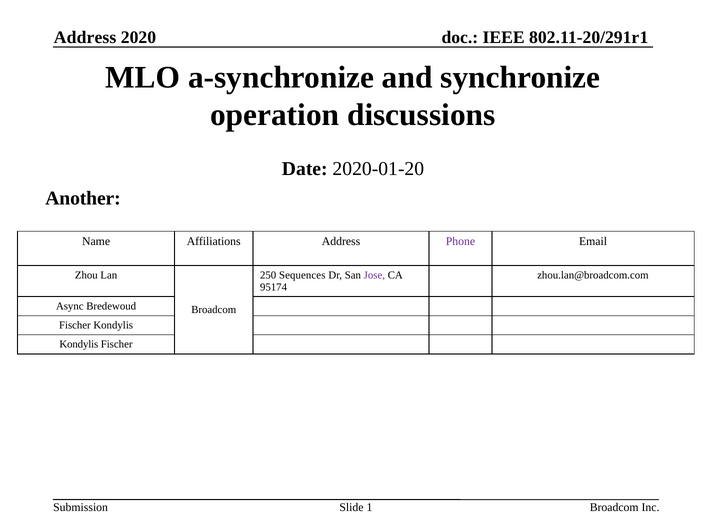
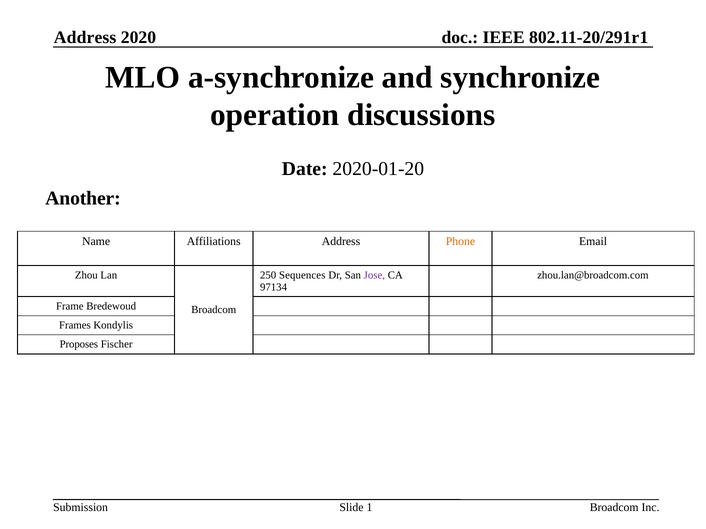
Phone colour: purple -> orange
95174: 95174 -> 97134
Async: Async -> Frame
Fischer at (75, 326): Fischer -> Frames
Kondylis at (79, 345): Kondylis -> Proposes
